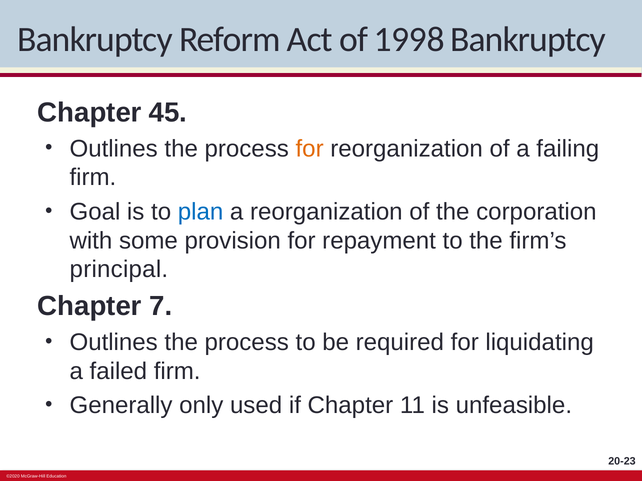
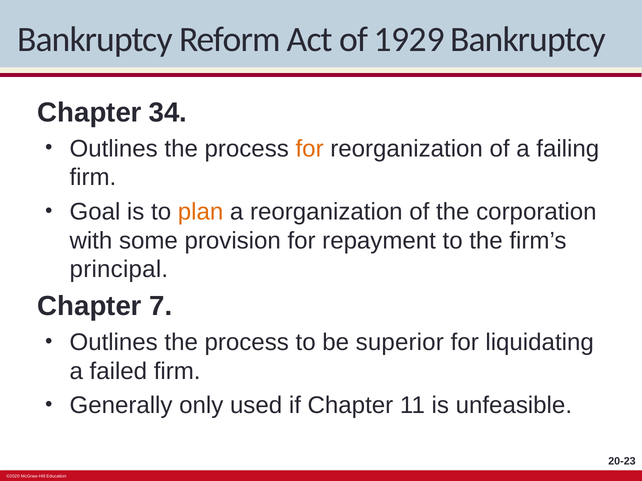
1998: 1998 -> 1929
45: 45 -> 34
plan colour: blue -> orange
required: required -> superior
